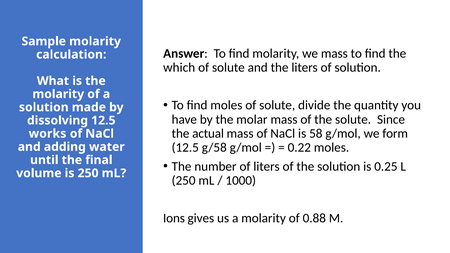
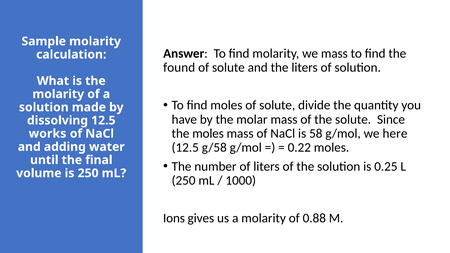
which: which -> found
the actual: actual -> moles
form: form -> here
